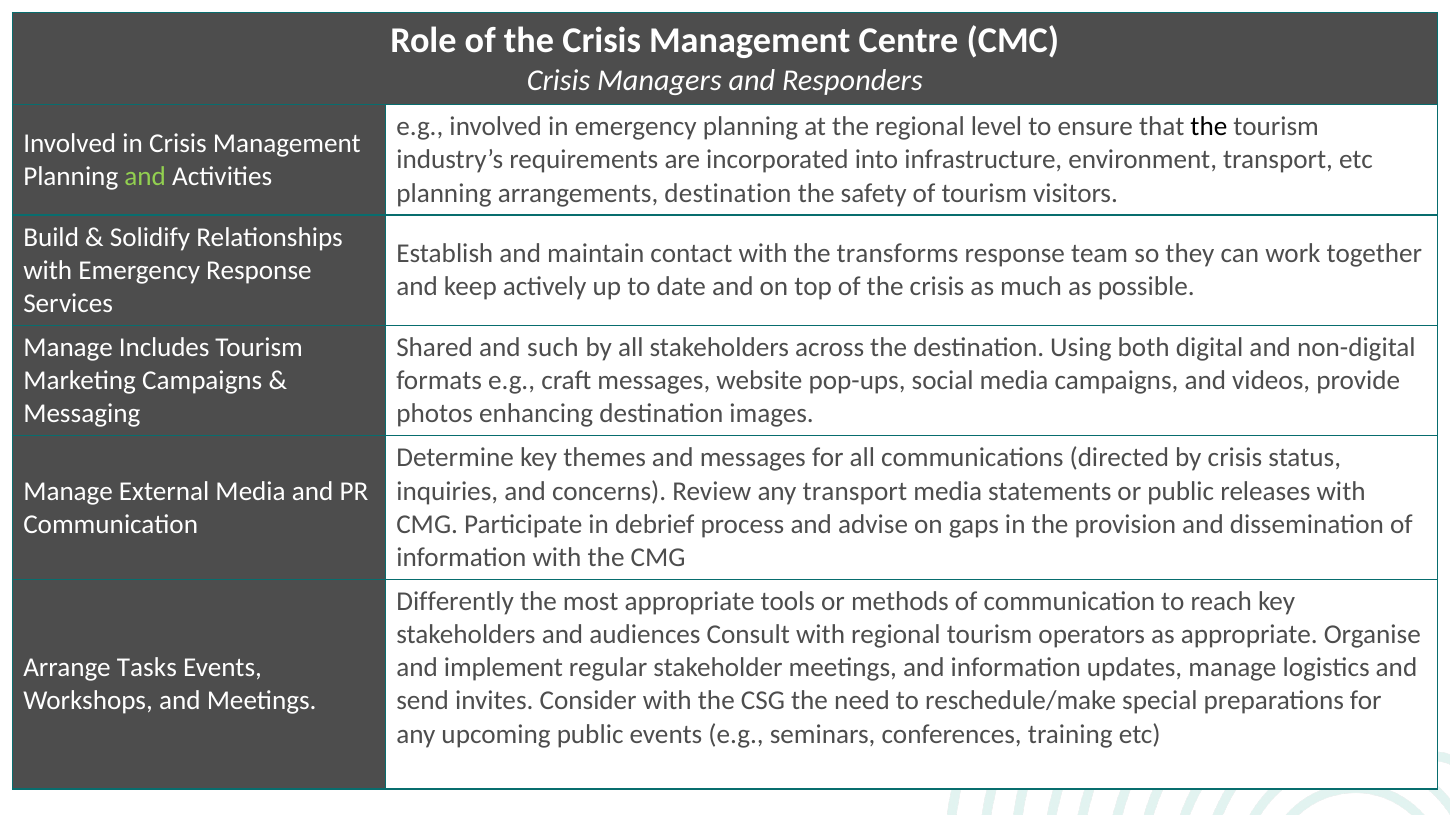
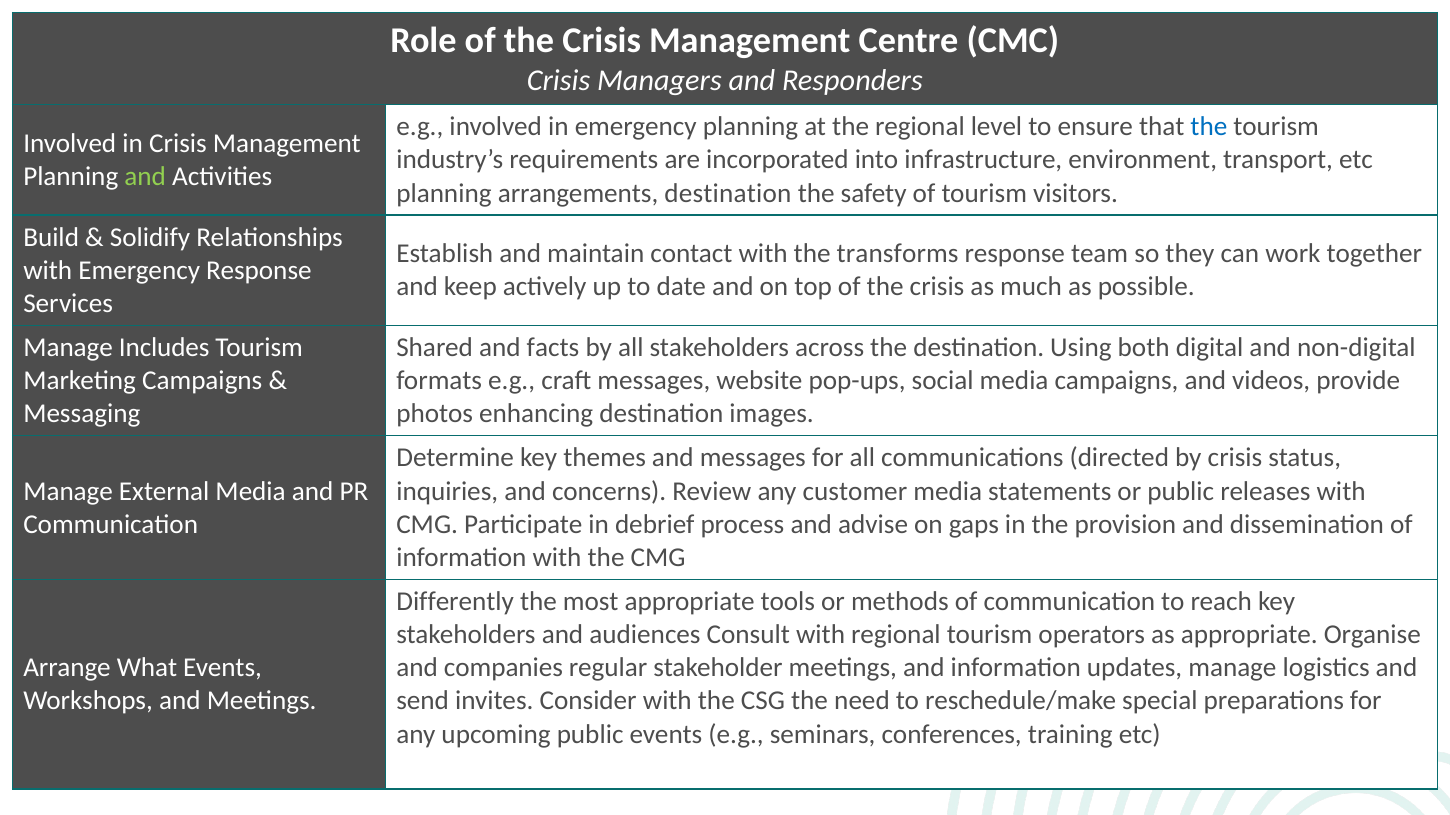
the at (1209, 127) colour: black -> blue
such: such -> facts
any transport: transport -> customer
Tasks: Tasks -> What
implement: implement -> companies
